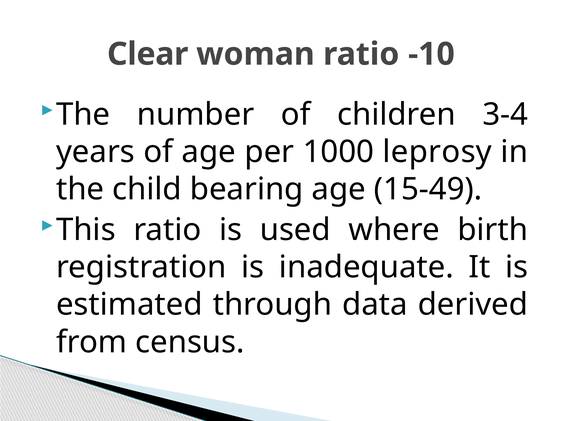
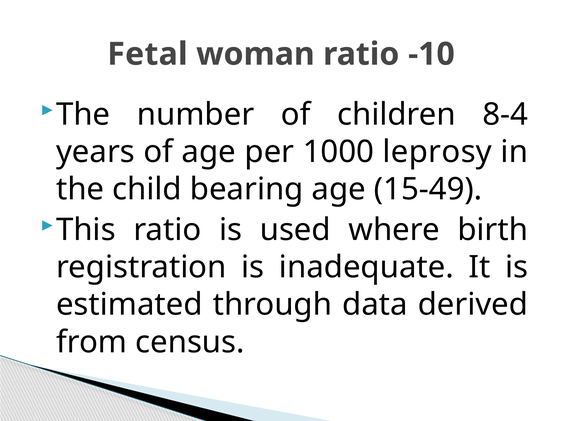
Clear: Clear -> Fetal
3-4: 3-4 -> 8-4
